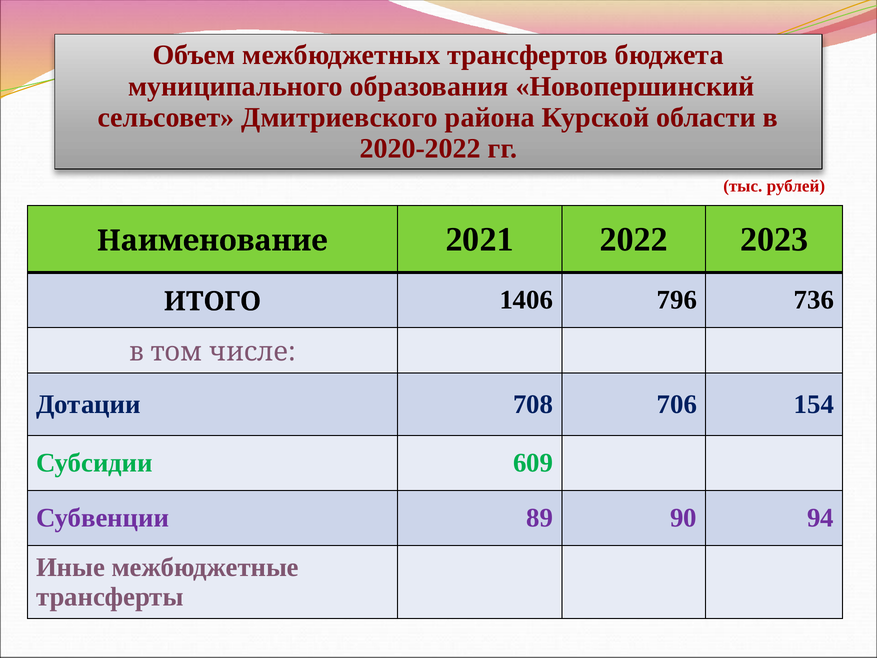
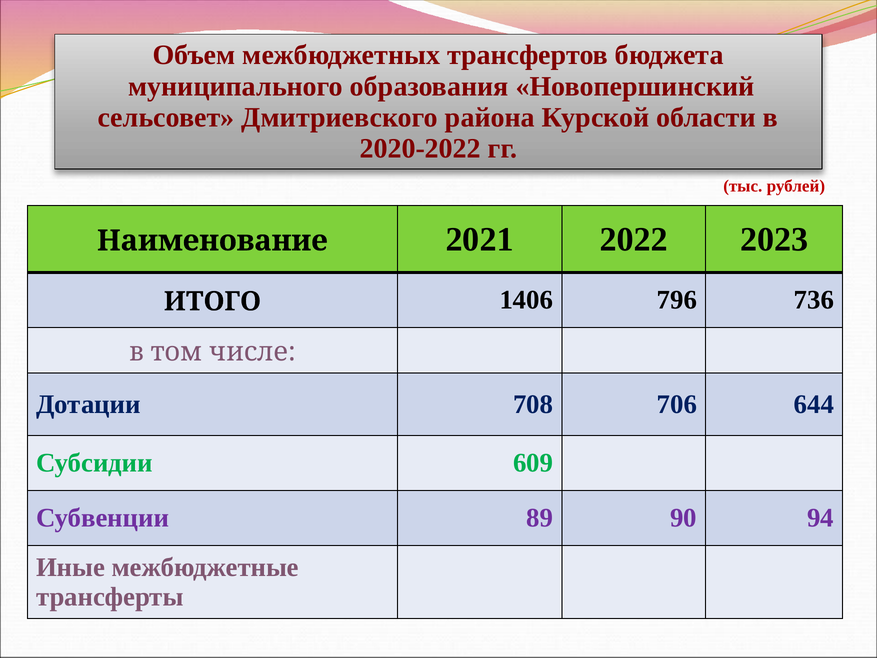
154: 154 -> 644
